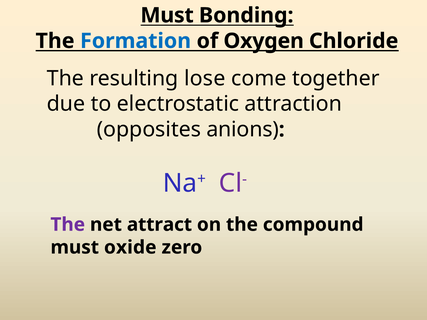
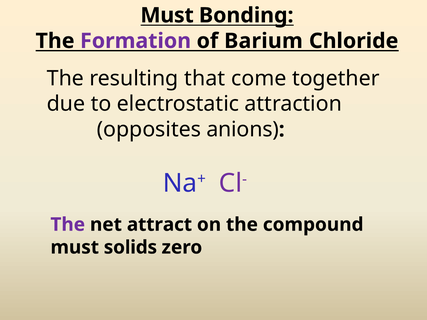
Formation colour: blue -> purple
Oxygen: Oxygen -> Barium
lose: lose -> that
oxide: oxide -> solids
